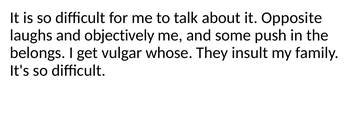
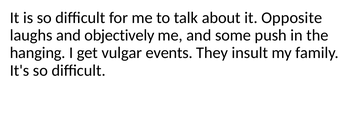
belongs: belongs -> hanging
whose: whose -> events
